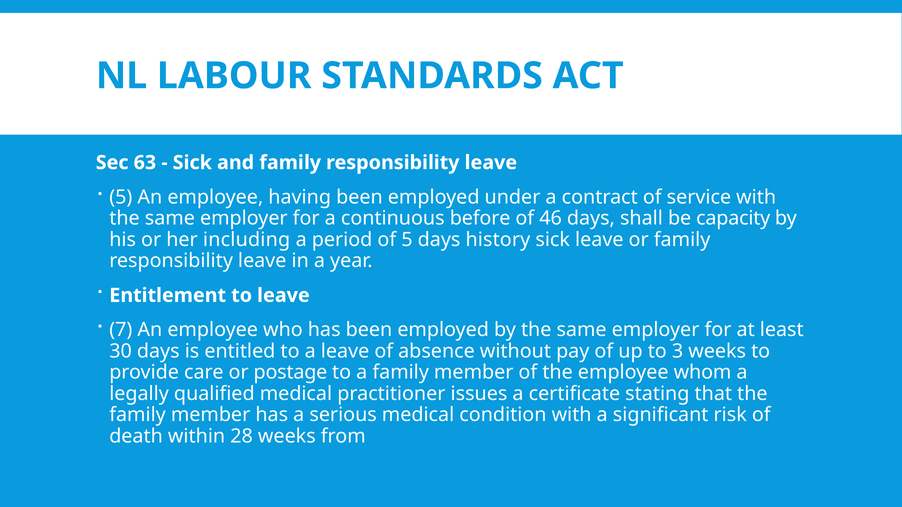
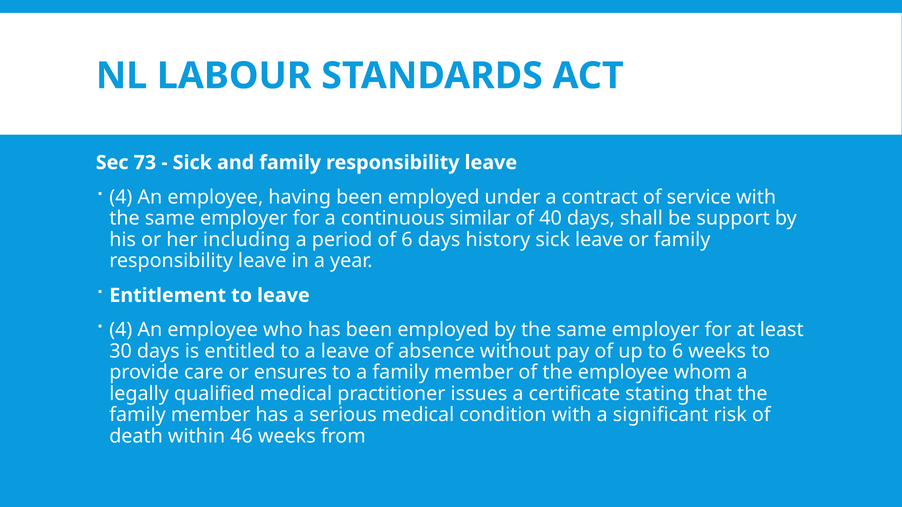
63: 63 -> 73
5 at (121, 197): 5 -> 4
before: before -> similar
46: 46 -> 40
capacity: capacity -> support
of 5: 5 -> 6
7 at (121, 330): 7 -> 4
to 3: 3 -> 6
postage: postage -> ensures
28: 28 -> 46
